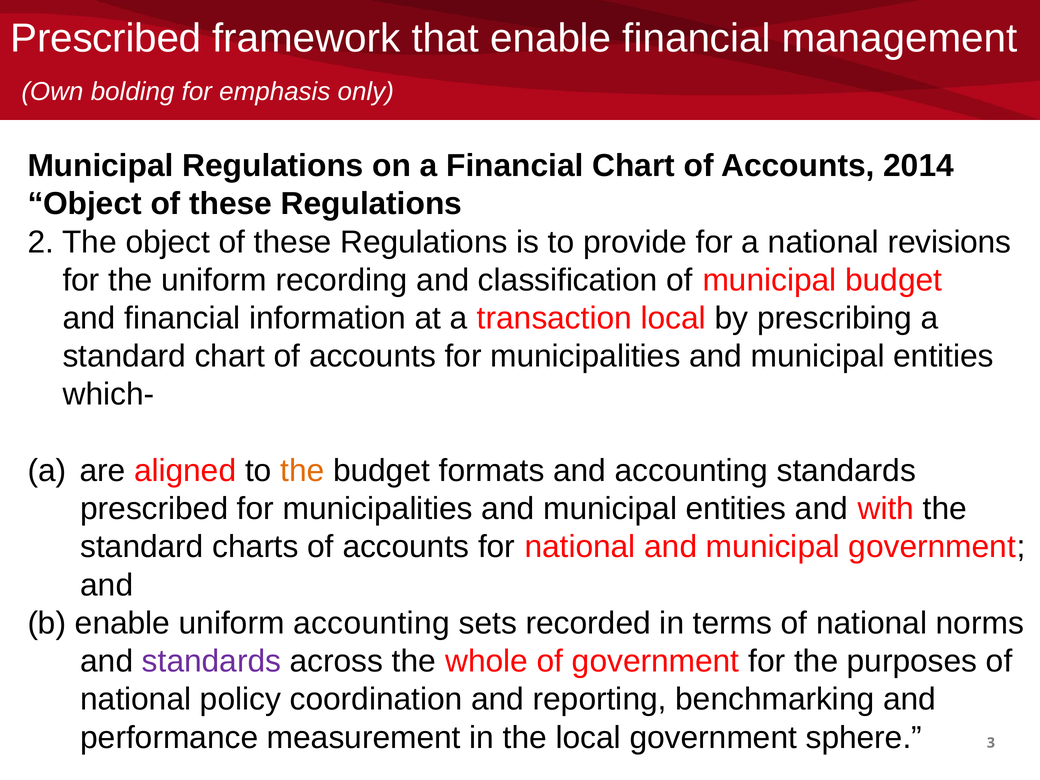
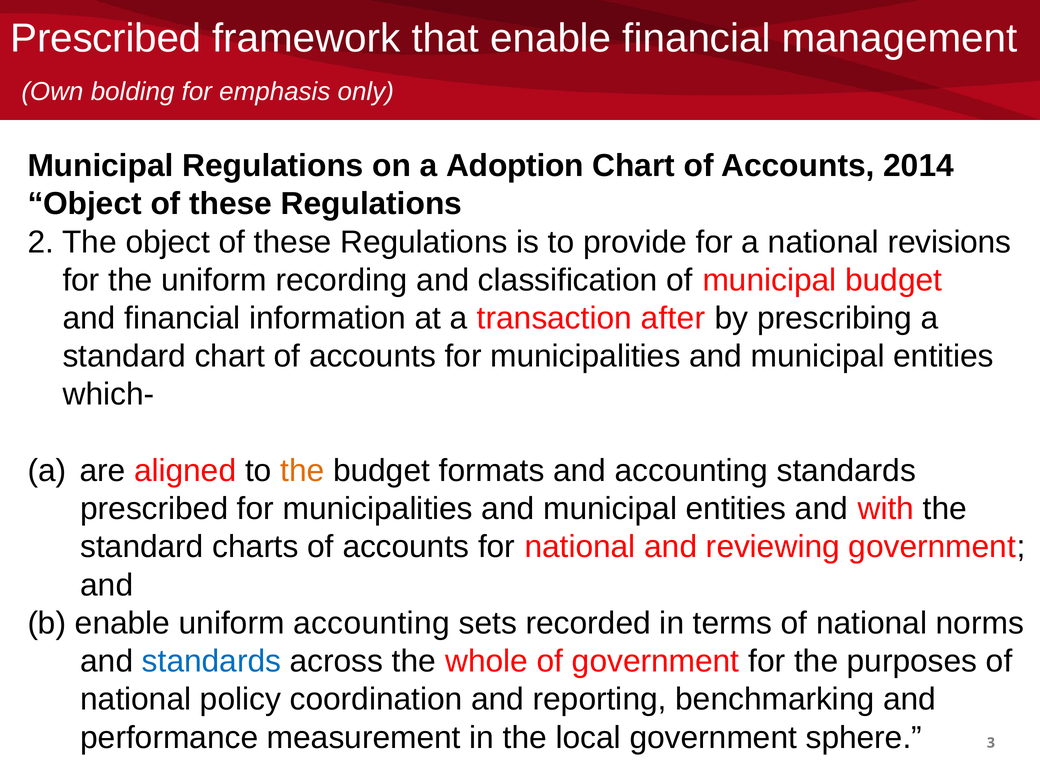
a Financial: Financial -> Adoption
transaction local: local -> after
national and municipal: municipal -> reviewing
standards at (212, 661) colour: purple -> blue
